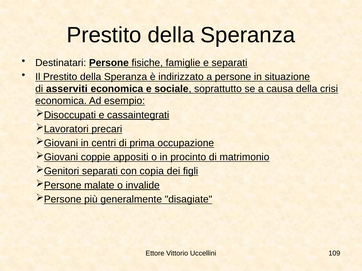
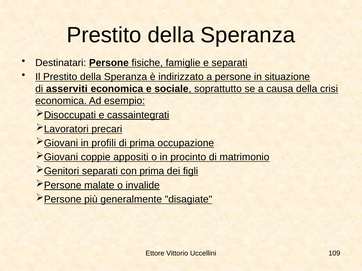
centri: centri -> profili
con copia: copia -> prima
